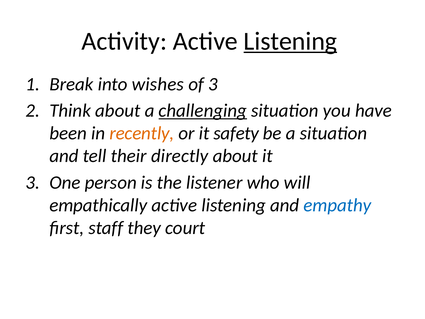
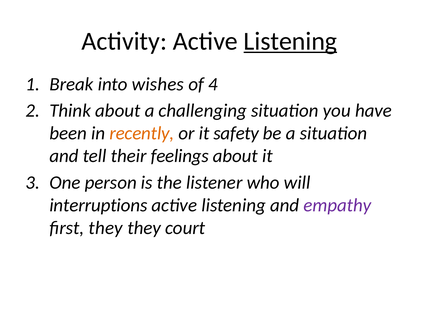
of 3: 3 -> 4
challenging underline: present -> none
directly: directly -> feelings
empathically: empathically -> interruptions
empathy colour: blue -> purple
first staff: staff -> they
